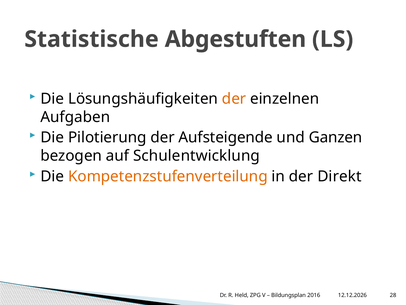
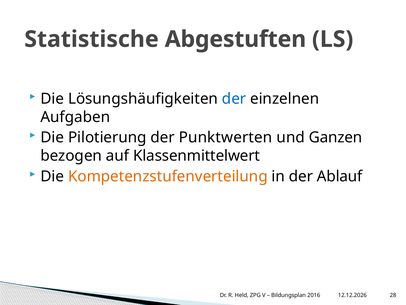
der at (234, 99) colour: orange -> blue
Aufsteigende: Aufsteigende -> Punktwerten
Schulentwicklung: Schulentwicklung -> Klassenmittelwert
Direkt: Direkt -> Ablauf
